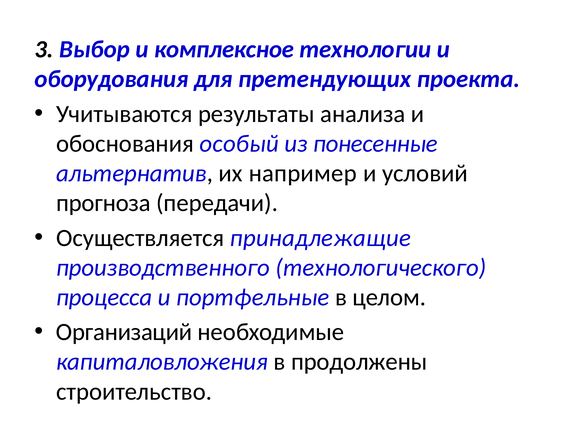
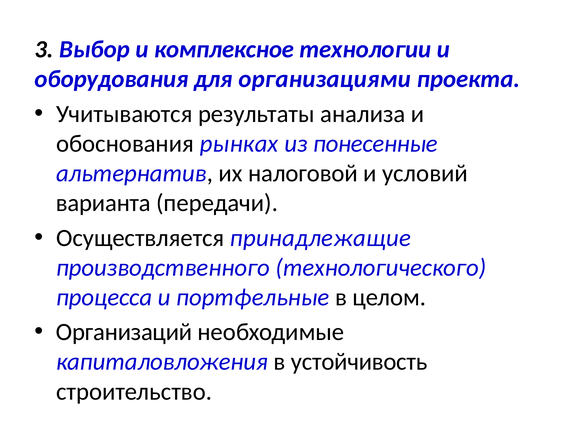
претендующих: претендующих -> организациями
особый: особый -> рынках
например: например -> налоговой
прогноза: прогноза -> варианта
продолжены: продолжены -> устойчивость
